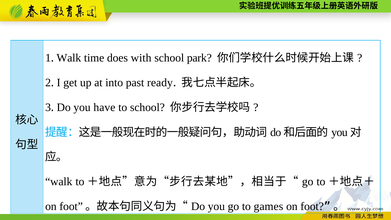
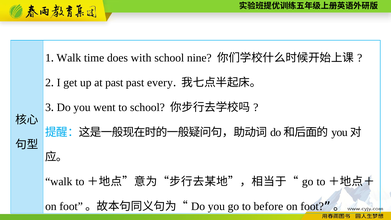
park: park -> nine
at into: into -> past
ready: ready -> every
have: have -> went
games: games -> before
